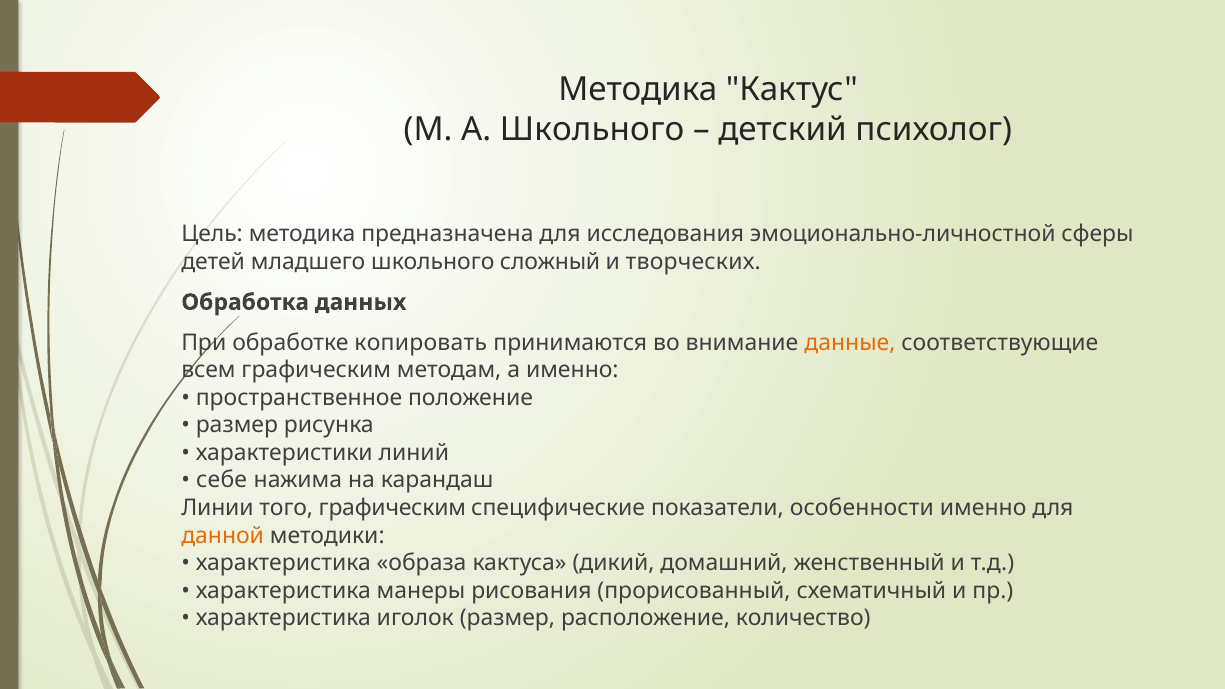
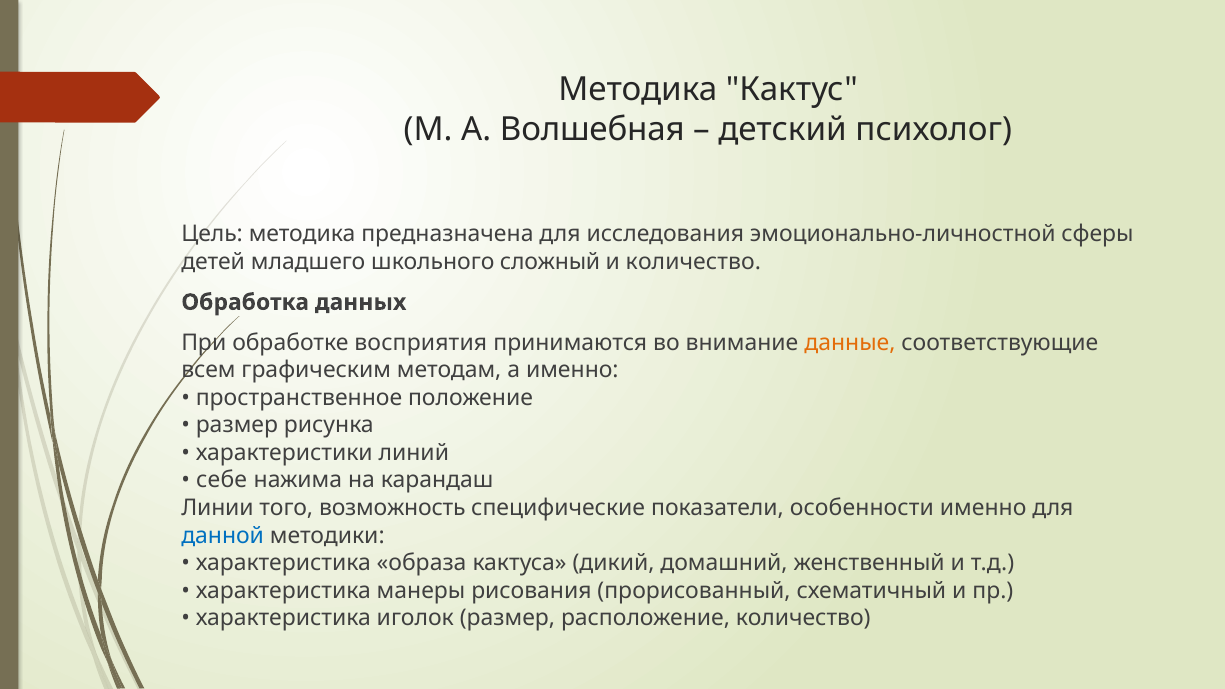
А Школьного: Школьного -> Волшебная
и творческих: творческих -> количество
копировать: копировать -> восприятия
того графическим: графическим -> возможность
данной colour: orange -> blue
